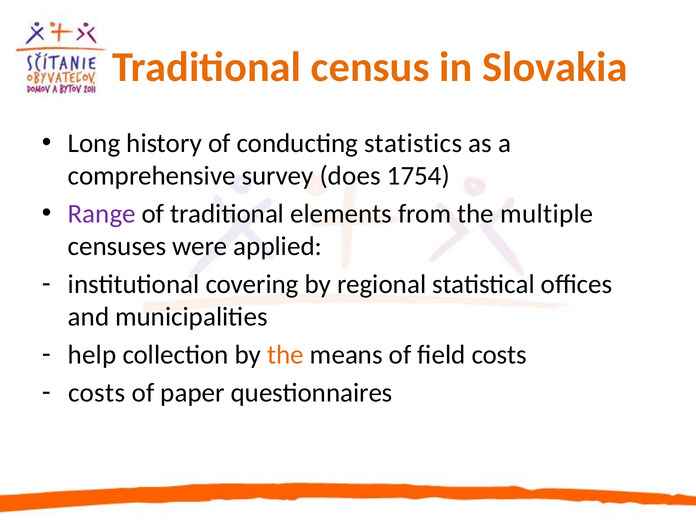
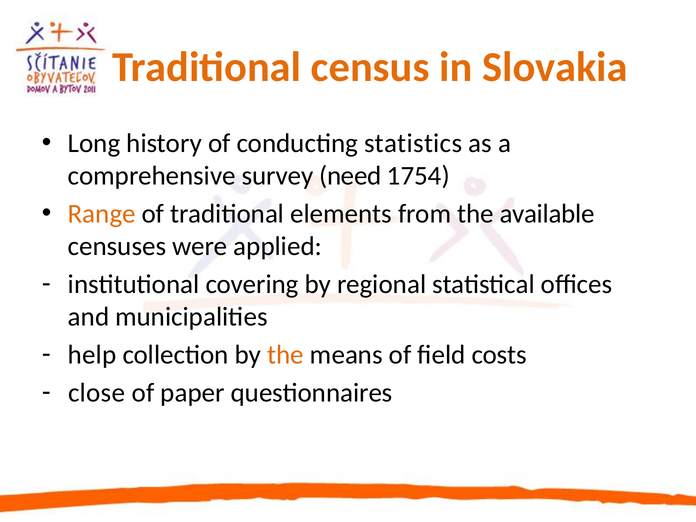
does: does -> need
Range colour: purple -> orange
multiple: multiple -> available
costs at (97, 393): costs -> close
